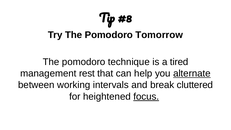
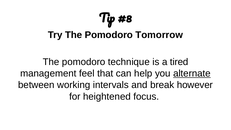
rest: rest -> feel
cluttered: cluttered -> however
focus underline: present -> none
